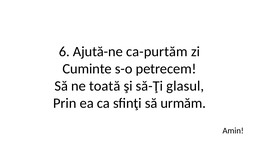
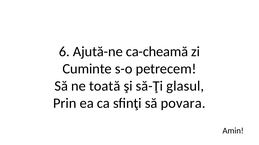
ca-purtăm: ca-purtăm -> ca-cheamă
urmăm: urmăm -> povara
